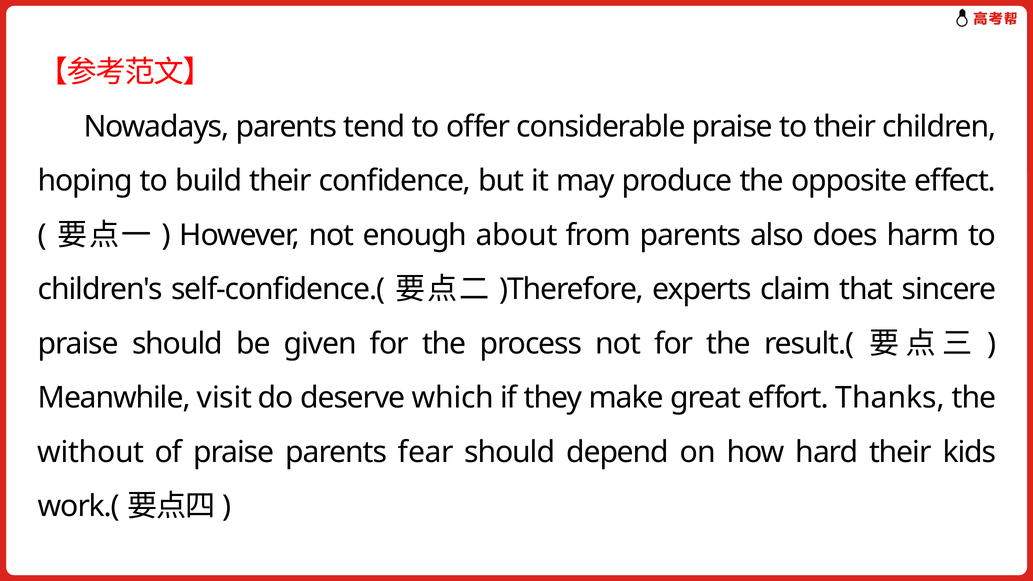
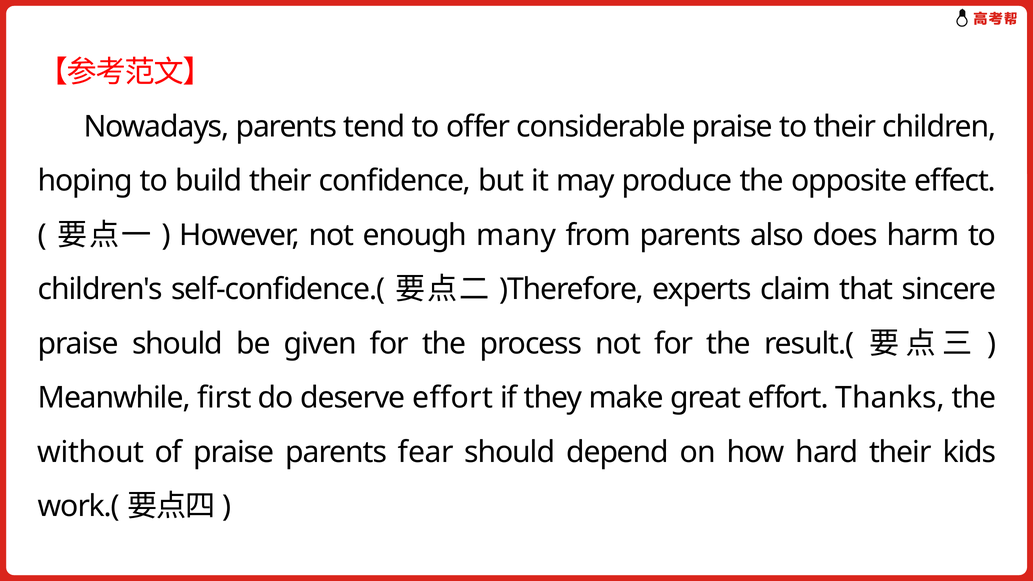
about: about -> many
visit: visit -> first
deserve which: which -> effort
